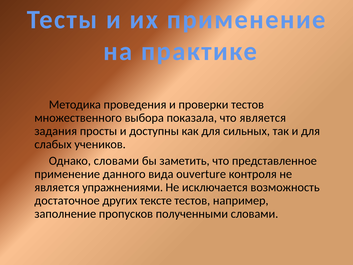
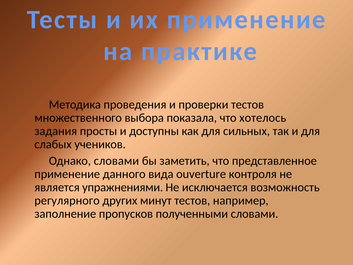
что является: является -> хотелось
достаточное: достаточное -> регулярного
тексте: тексте -> минут
